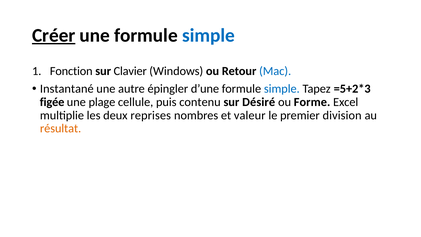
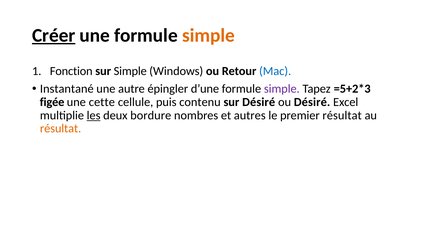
simple at (209, 35) colour: blue -> orange
sur Clavier: Clavier -> Simple
simple at (282, 89) colour: blue -> purple
plage: plage -> cette
ou Forme: Forme -> Désiré
les underline: none -> present
reprises: reprises -> bordure
valeur: valeur -> autres
premier division: division -> résultat
